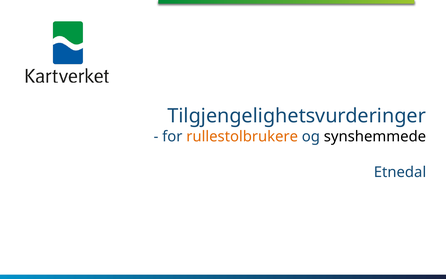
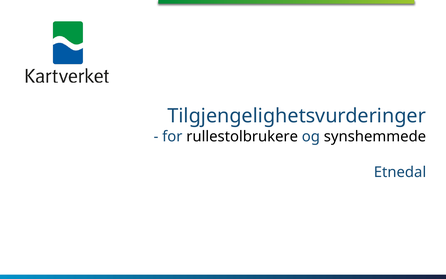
rullestolbrukere colour: orange -> black
